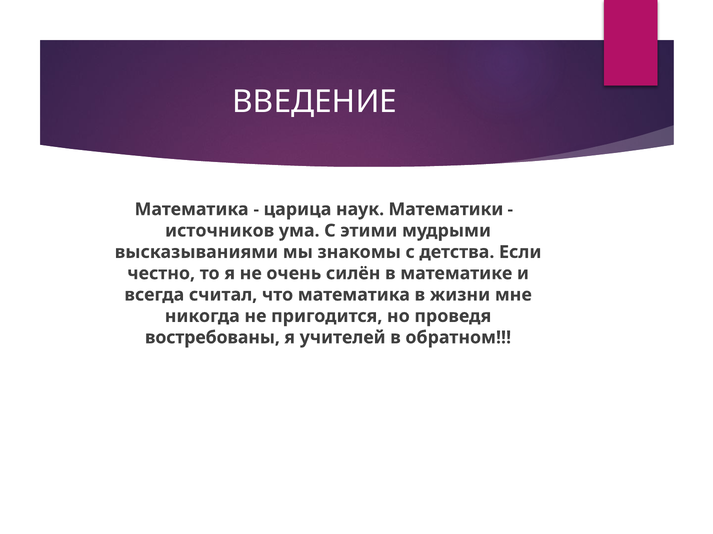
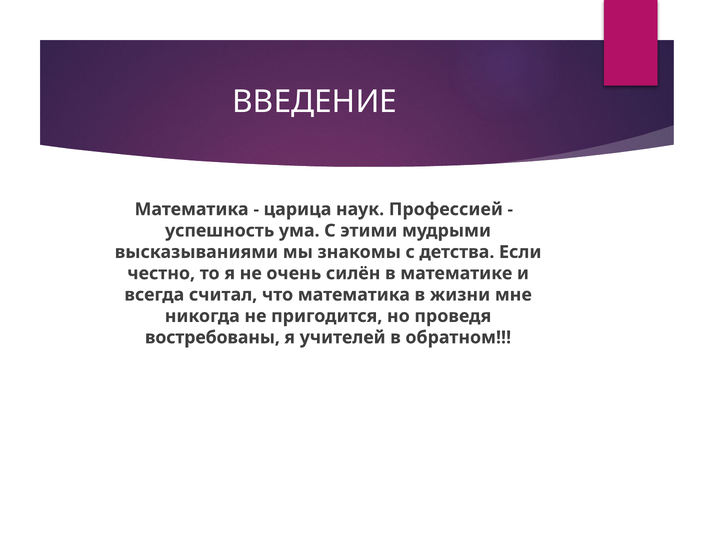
Математики: Математики -> Профессией
источников: источников -> успешность
